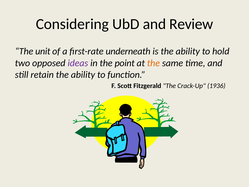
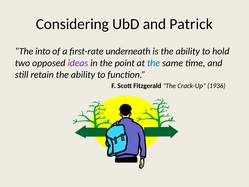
Review: Review -> Patrick
unit: unit -> into
the at (153, 63) colour: orange -> blue
